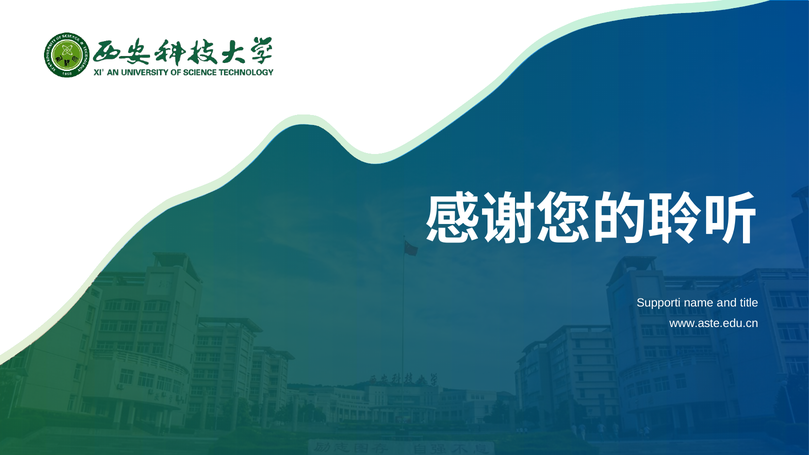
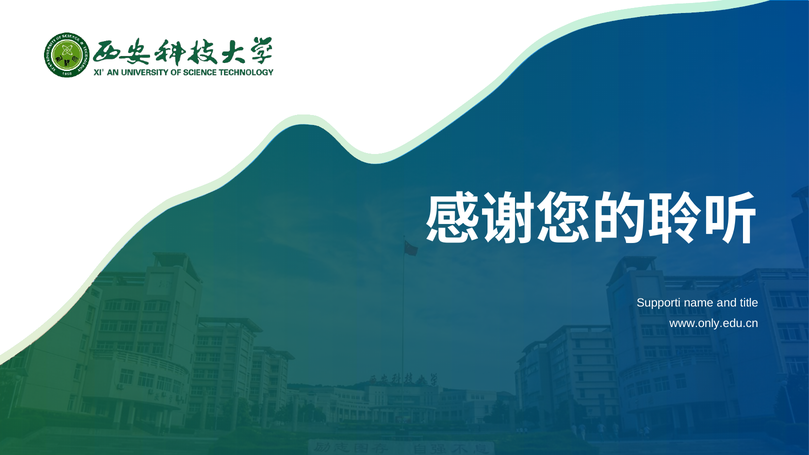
www.aste: www.aste -> www.only
